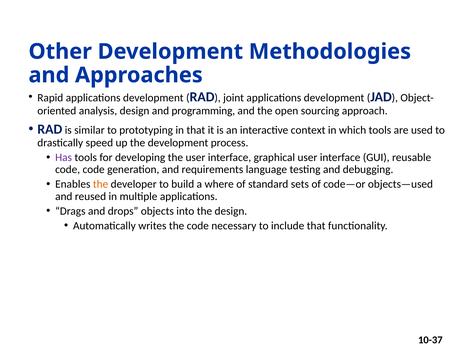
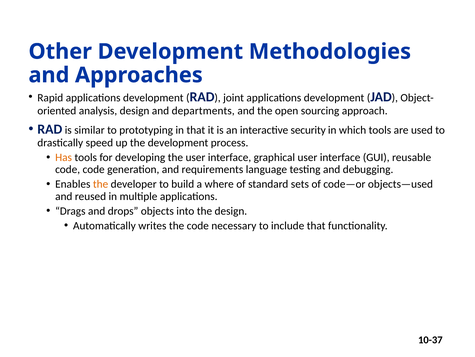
programming: programming -> departments
context: context -> security
Has colour: purple -> orange
